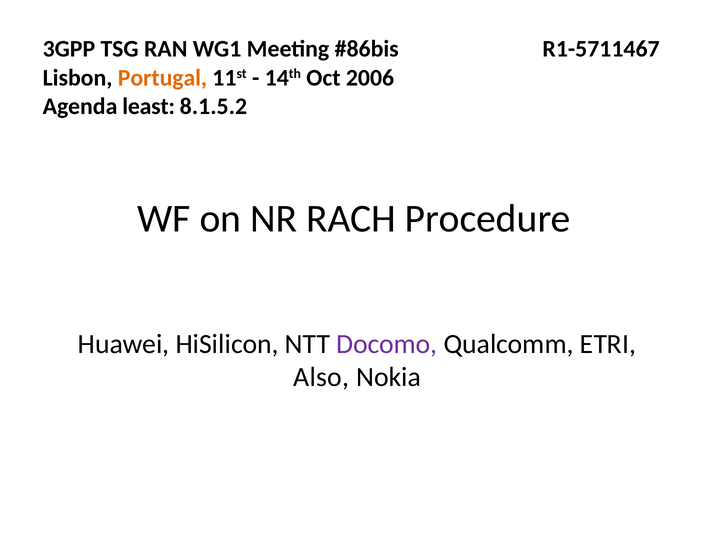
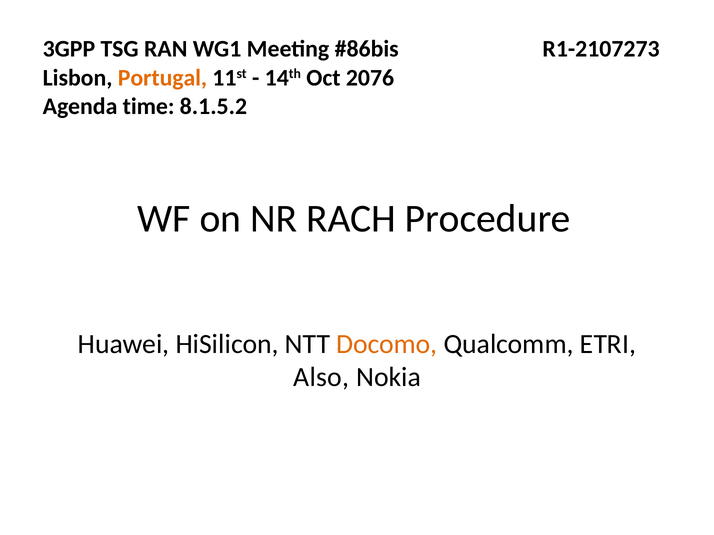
R1-5711467: R1-5711467 -> R1-2107273
2006: 2006 -> 2076
least: least -> time
Docomo colour: purple -> orange
